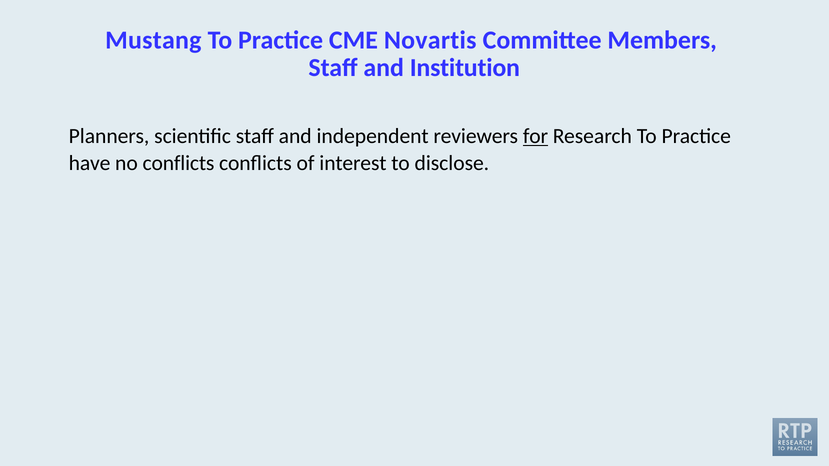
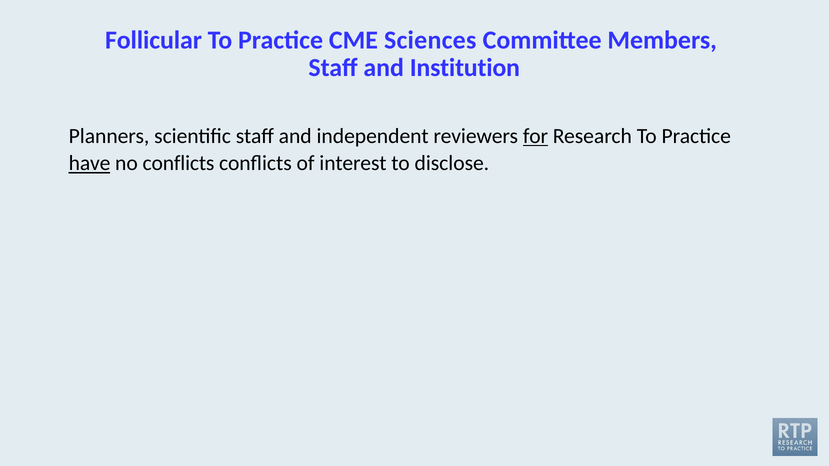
Mustang: Mustang -> Follicular
Novartis: Novartis -> Sciences
have underline: none -> present
